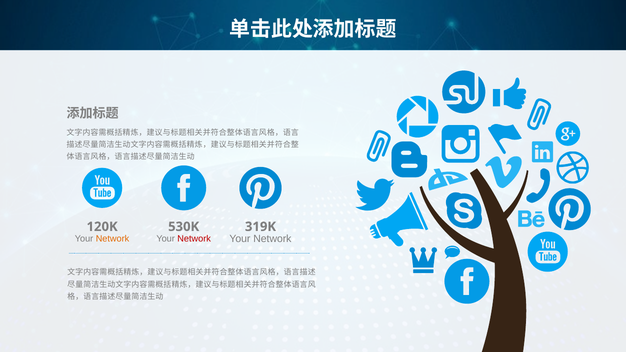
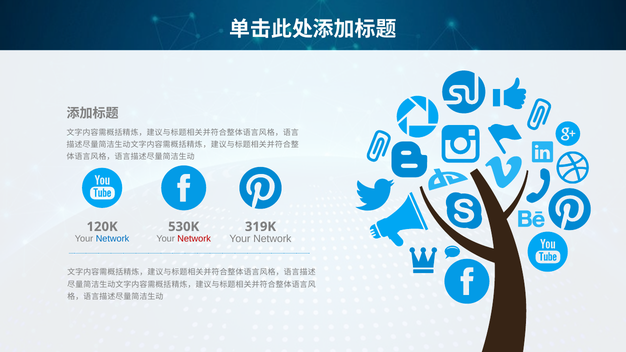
Network at (113, 239) colour: orange -> blue
